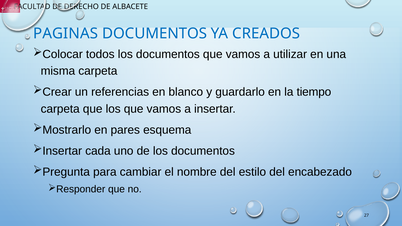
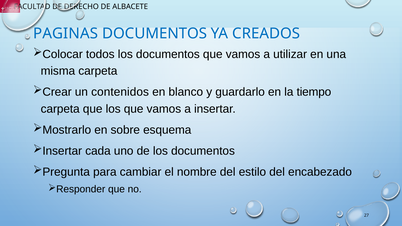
referencias: referencias -> contenidos
pares: pares -> sobre
